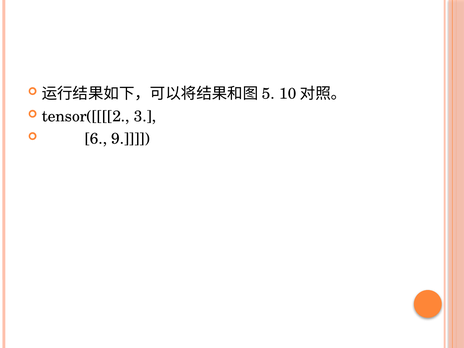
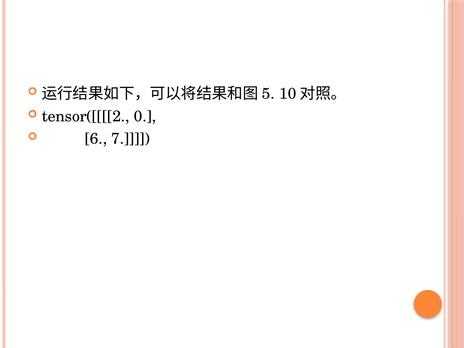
3: 3 -> 0
9: 9 -> 7
